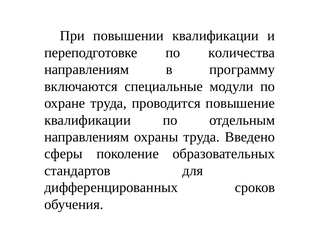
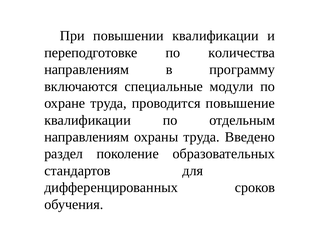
сферы: сферы -> раздел
